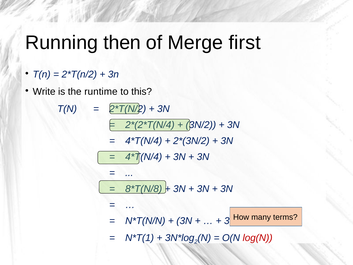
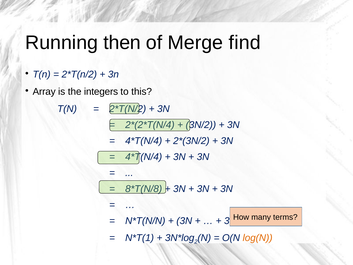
first: first -> find
Write: Write -> Array
runtime: runtime -> integers
log(N colour: red -> orange
